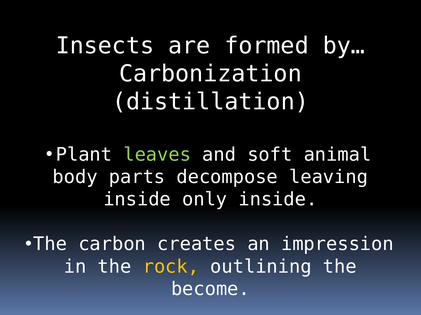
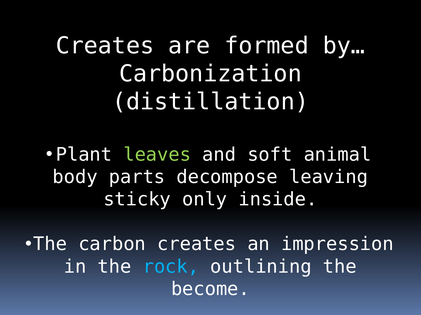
Insects at (105, 46): Insects -> Creates
inside at (137, 200): inside -> sticky
rock colour: yellow -> light blue
